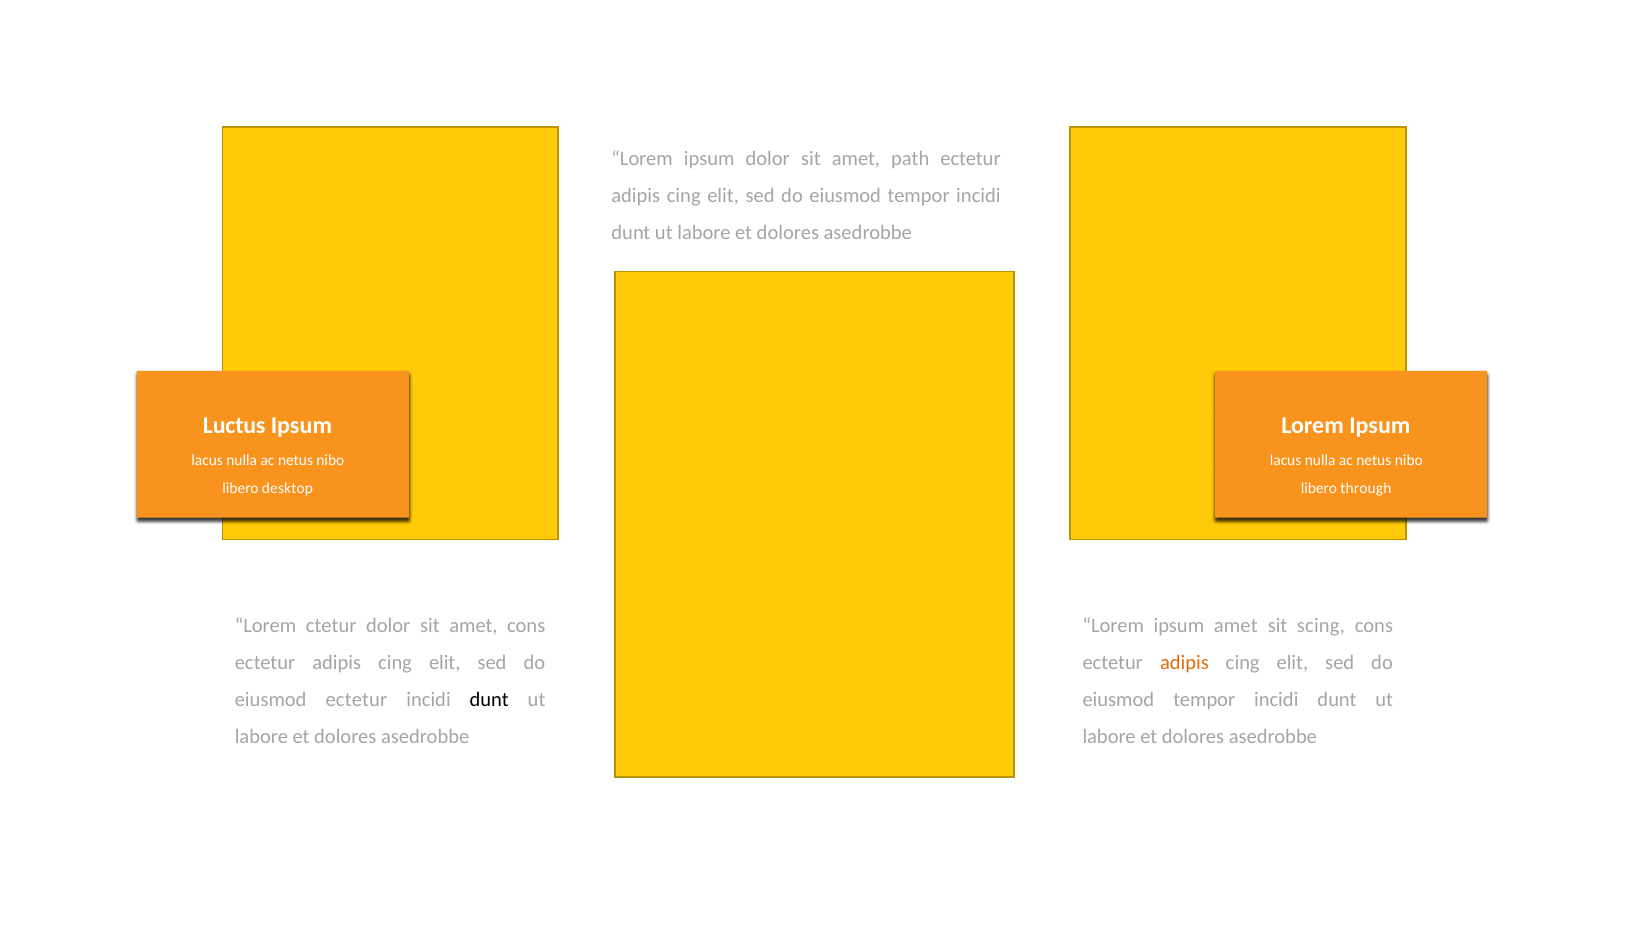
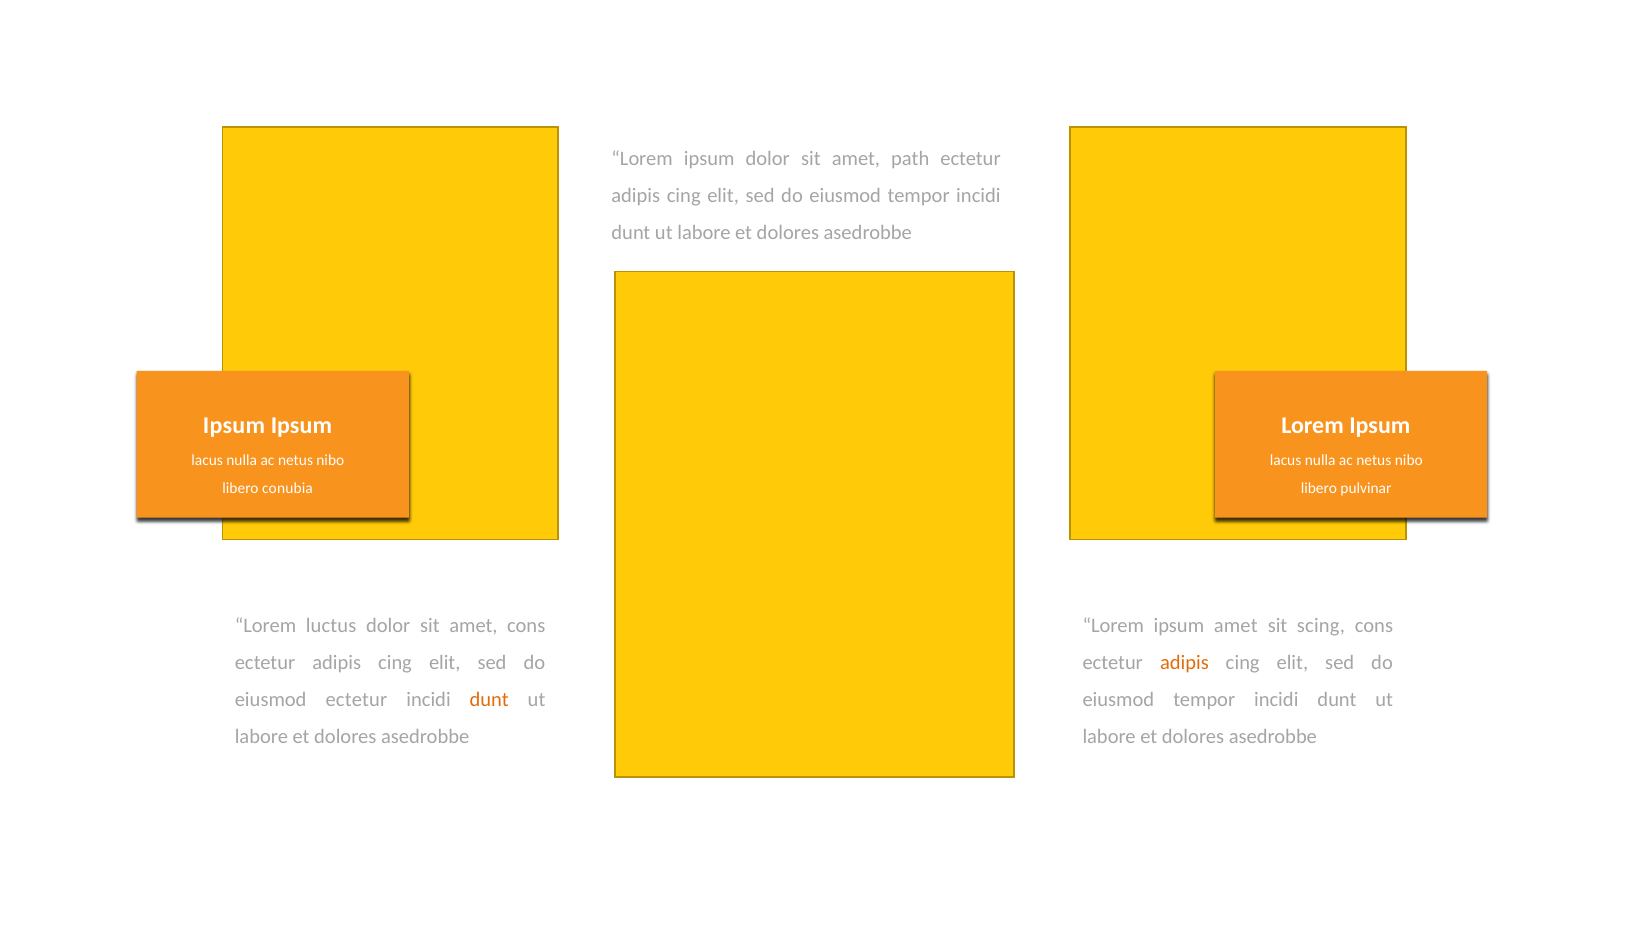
Luctus at (234, 425): Luctus -> Ipsum
desktop: desktop -> conubia
through: through -> pulvinar
ctetur: ctetur -> luctus
dunt at (489, 700) colour: black -> orange
